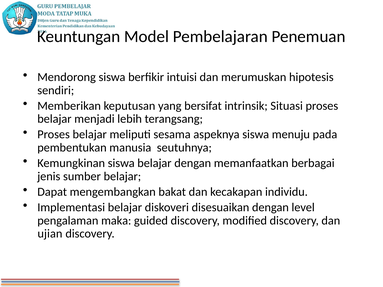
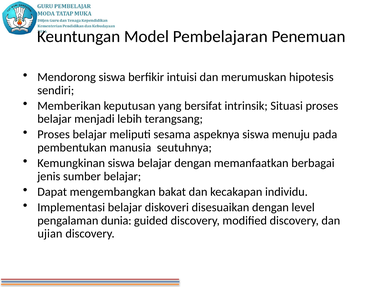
maka: maka -> dunia
